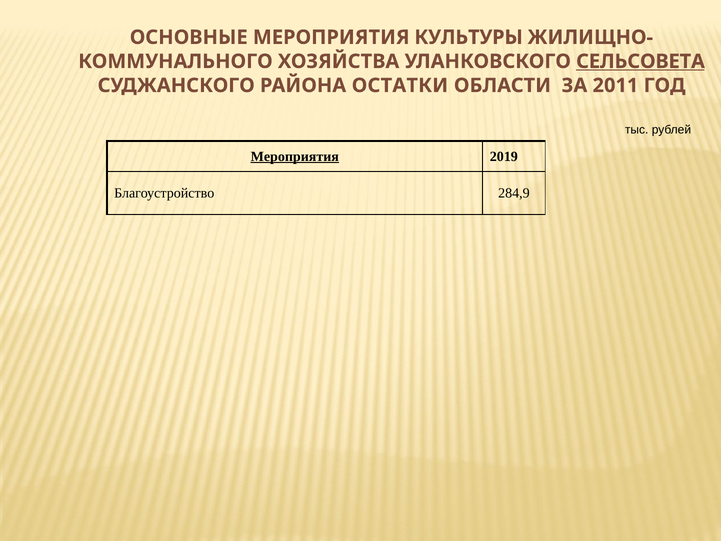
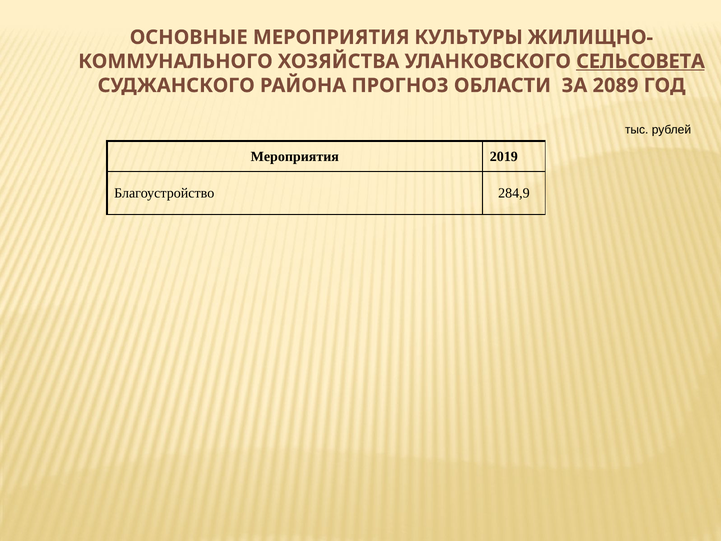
ОСТАТКИ: ОСТАТКИ -> ПРОГНОЗ
2011: 2011 -> 2089
Мероприятия at (295, 156) underline: present -> none
